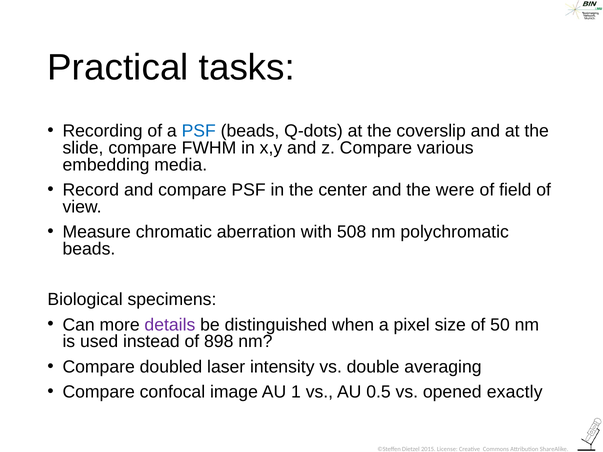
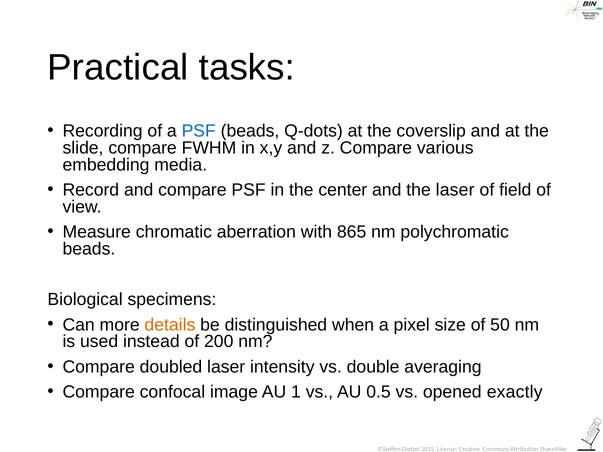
the were: were -> laser
508: 508 -> 865
details colour: purple -> orange
898: 898 -> 200
